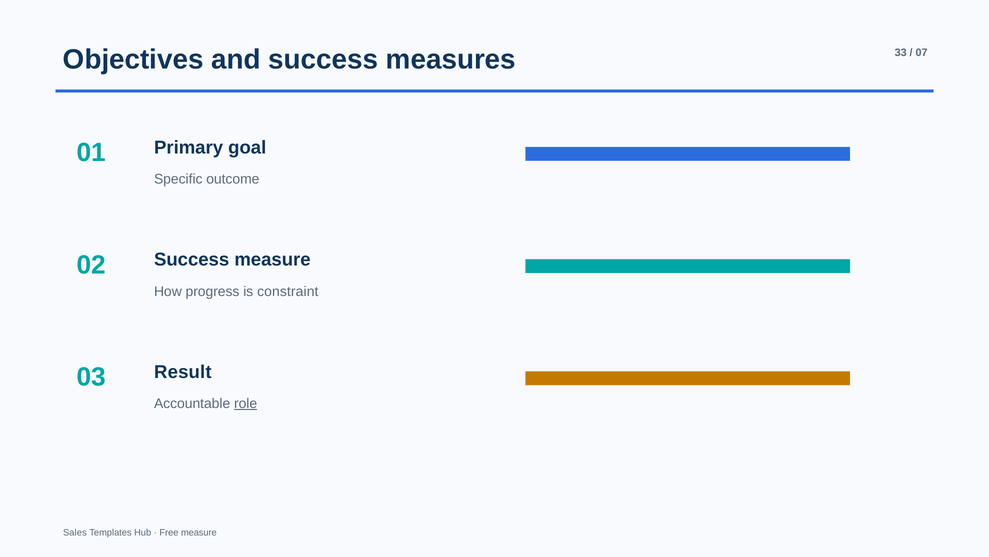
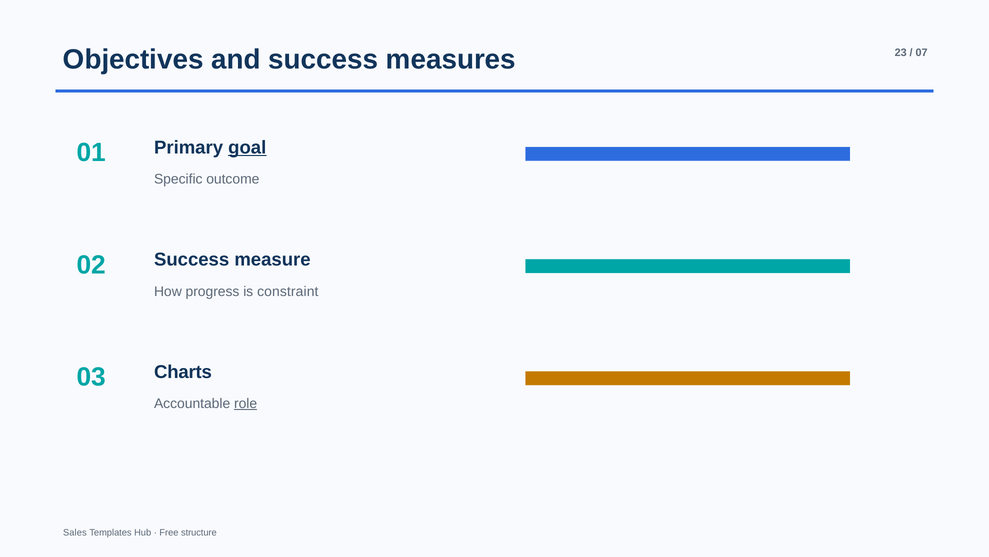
33: 33 -> 23
goal underline: none -> present
Result: Result -> Charts
Free measure: measure -> structure
